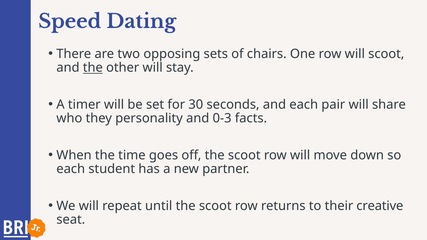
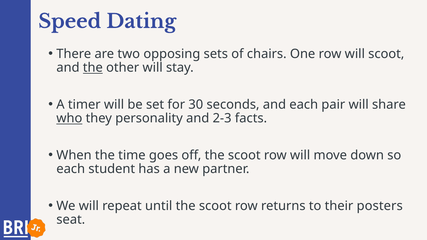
who underline: none -> present
0-3: 0-3 -> 2-3
creative: creative -> posters
